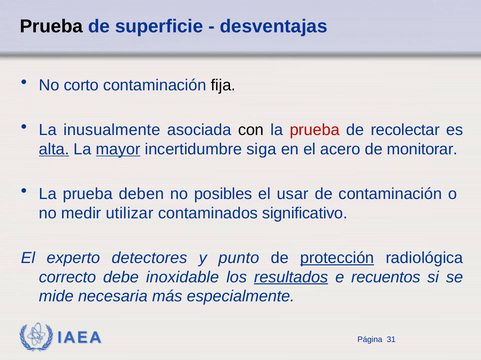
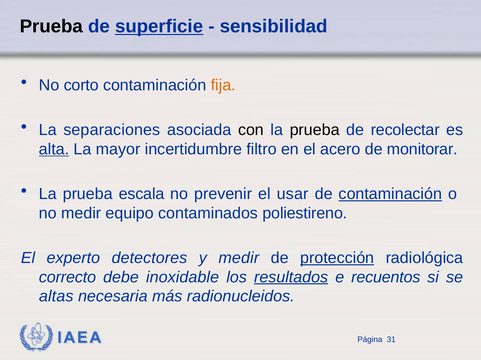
superficie underline: none -> present
desventajas: desventajas -> sensibilidad
fija colour: black -> orange
inusualmente: inusualmente -> separaciones
prueba at (315, 130) colour: red -> black
mayor underline: present -> none
siga: siga -> filtro
deben: deben -> escala
posibles: posibles -> prevenir
contaminación at (390, 194) underline: none -> present
utilizar: utilizar -> equipo
significativo: significativo -> poliestireno
y punto: punto -> medir
mide: mide -> altas
especialmente: especialmente -> radionucleidos
